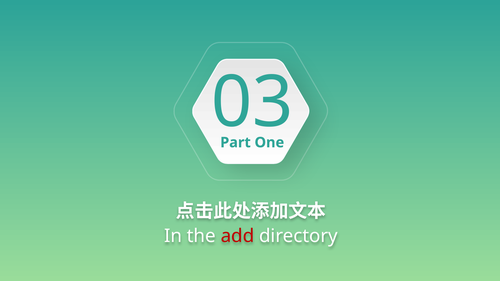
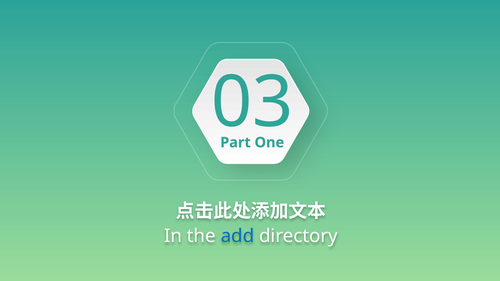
add colour: red -> blue
